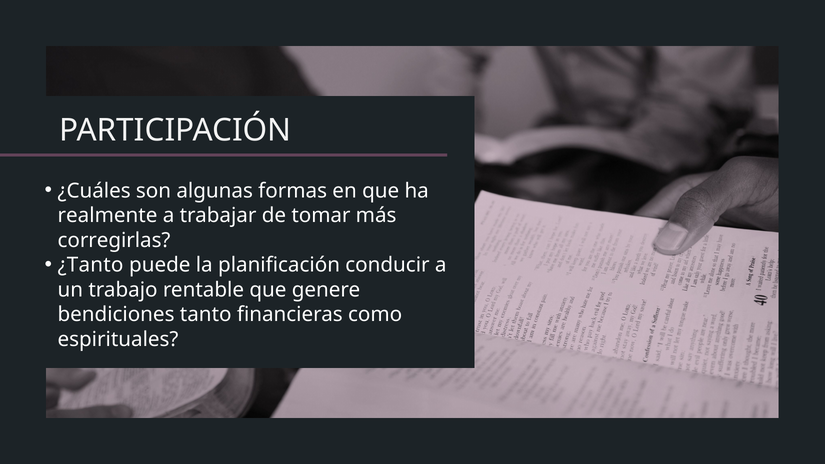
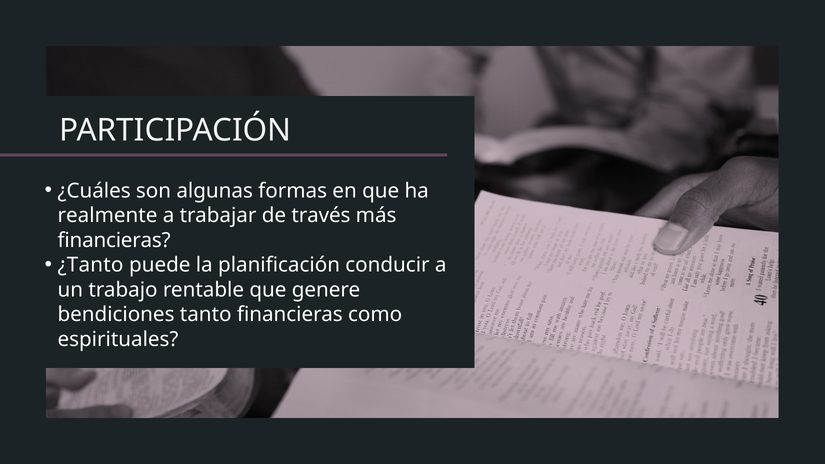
tomar: tomar -> través
corregirlas at (114, 240): corregirlas -> financieras
